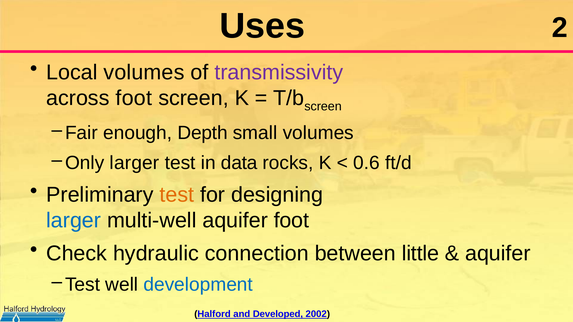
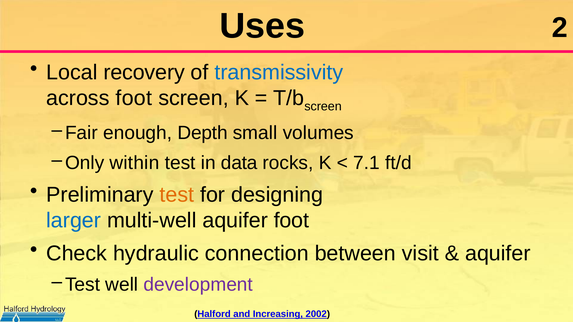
Local volumes: volumes -> recovery
transmissivity colour: purple -> blue
Only larger: larger -> within
0.6: 0.6 -> 7.1
little: little -> visit
development colour: blue -> purple
Developed: Developed -> Increasing
